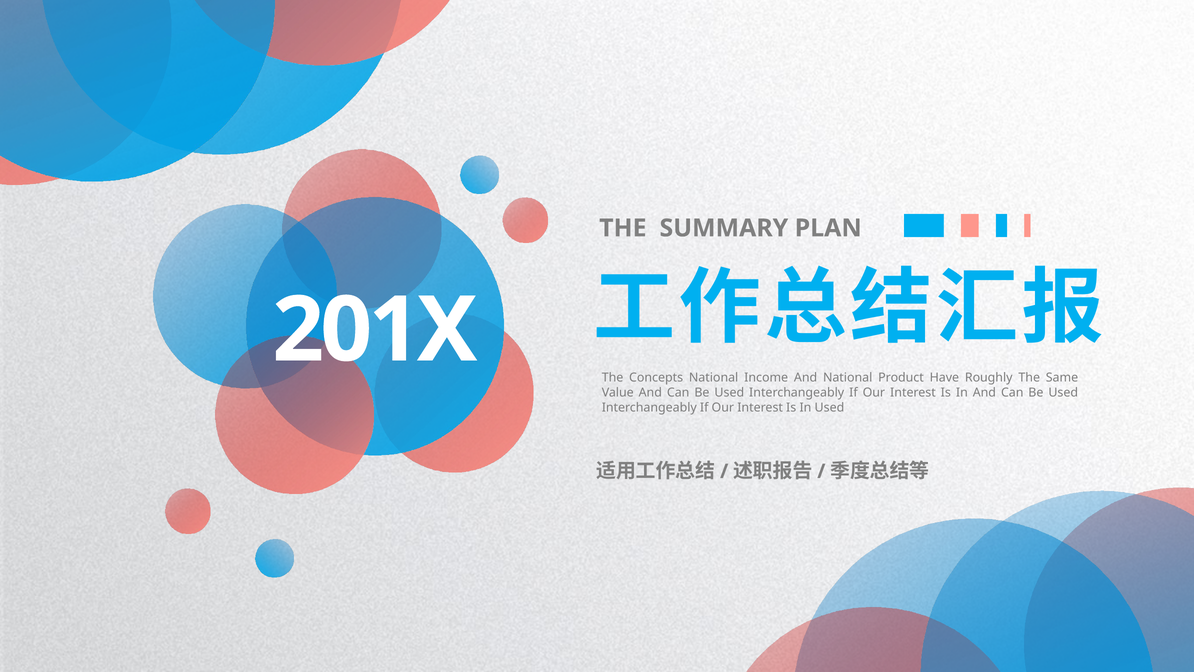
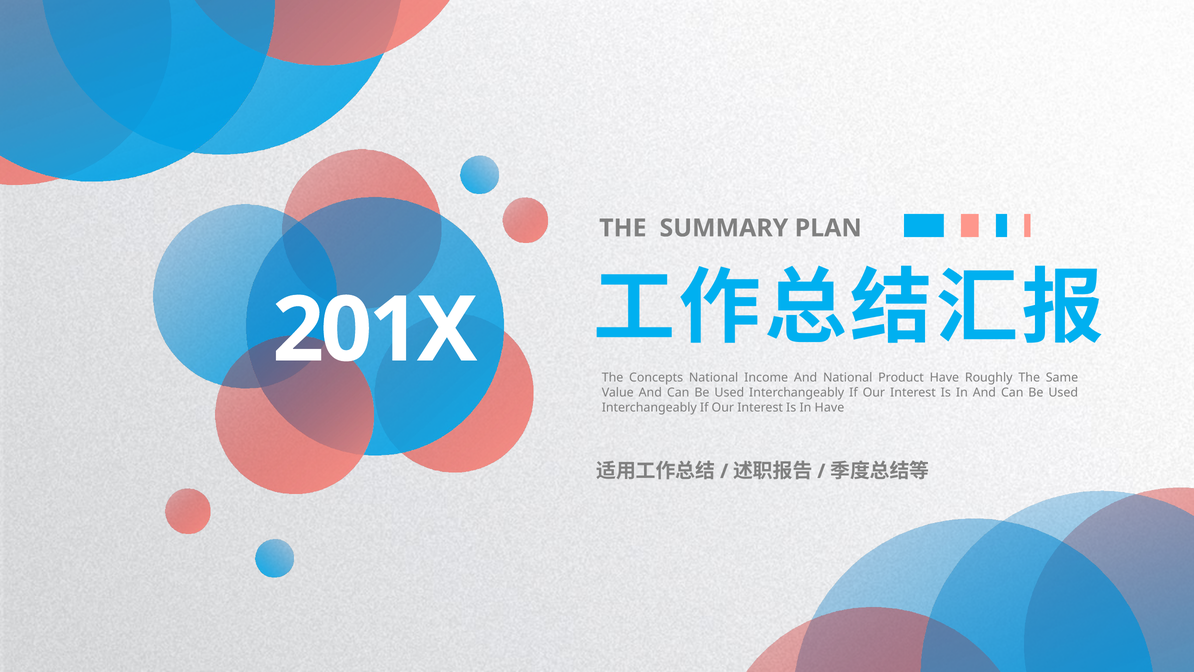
In Used: Used -> Have
